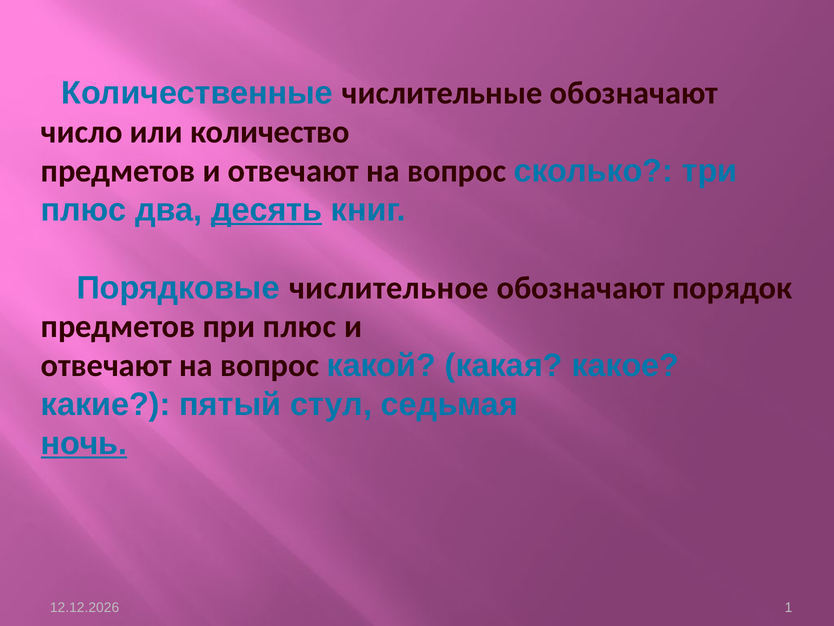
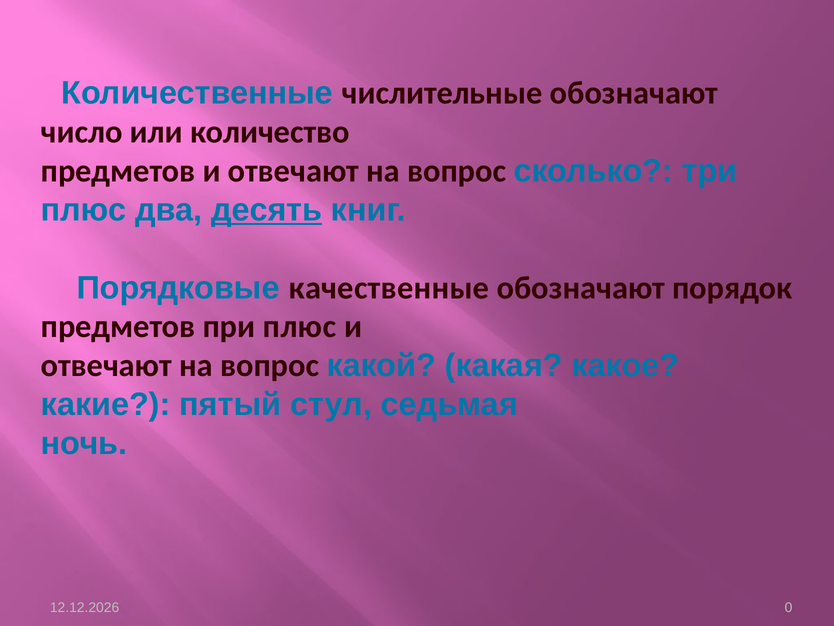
числительное: числительное -> качественные
ночь underline: present -> none
1: 1 -> 0
